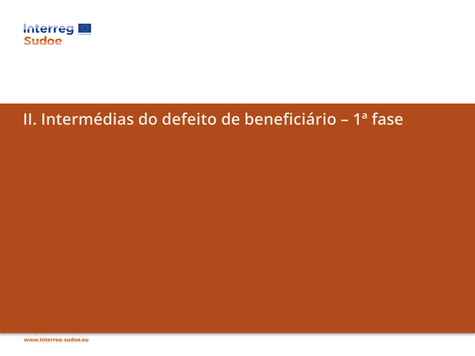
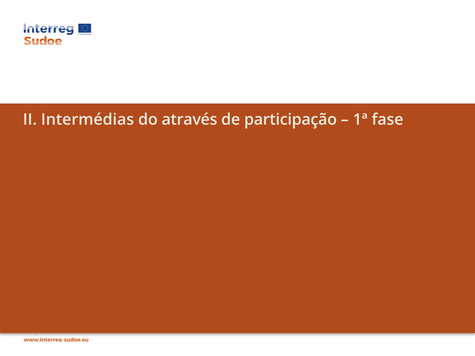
defeito: defeito -> através
beneficiário: beneficiário -> participação
